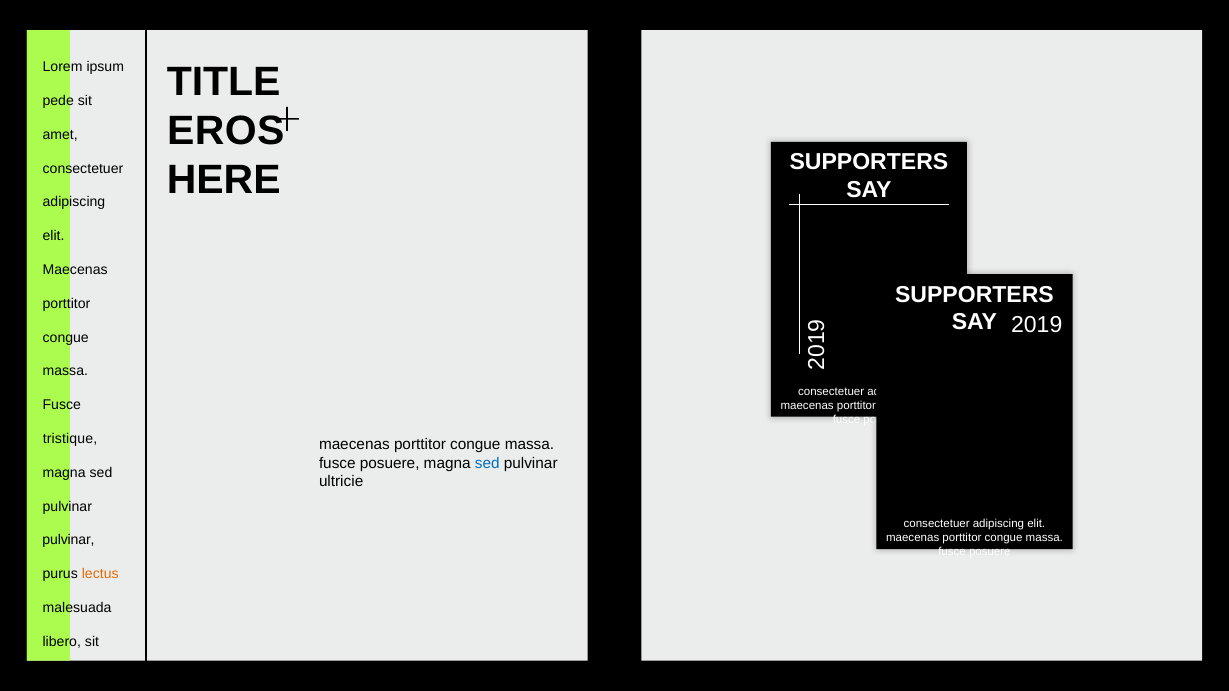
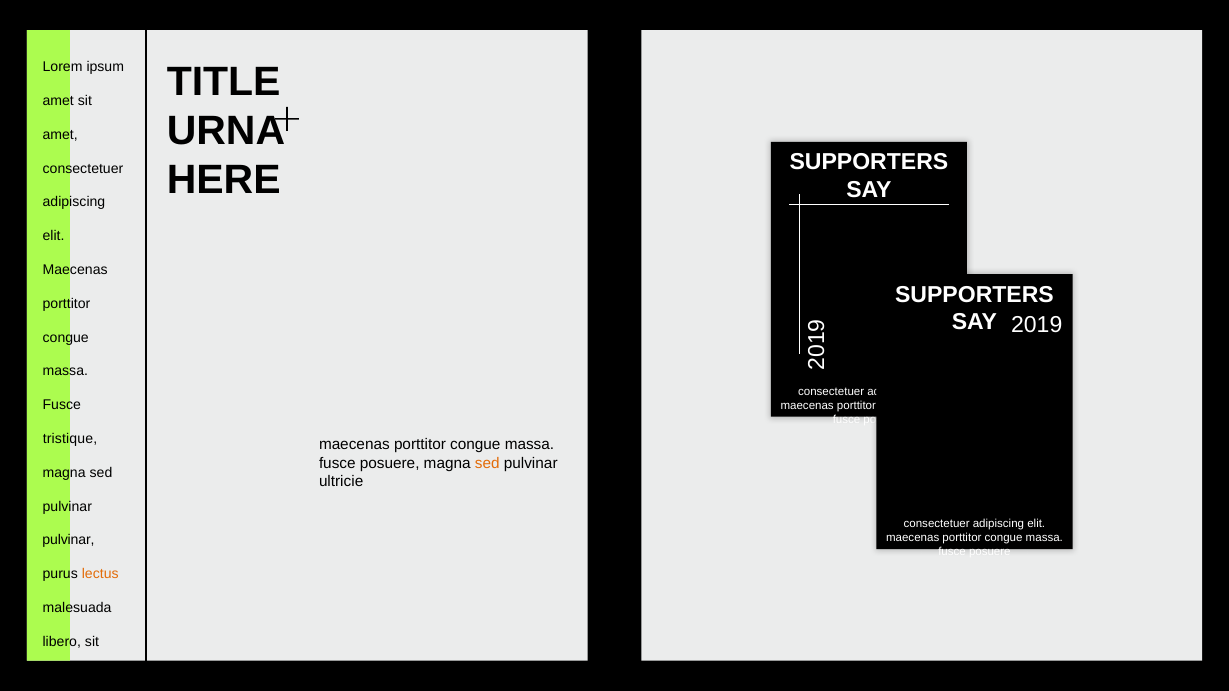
pede at (58, 101): pede -> amet
EROS at (226, 131): EROS -> URNA
sed at (487, 463) colour: blue -> orange
